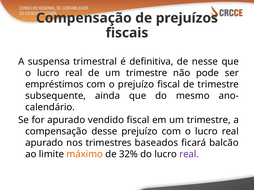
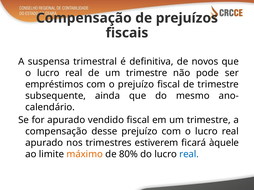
nesse: nesse -> novos
baseados: baseados -> estiverem
balcão: balcão -> àquele
32%: 32% -> 80%
real at (189, 155) colour: purple -> blue
